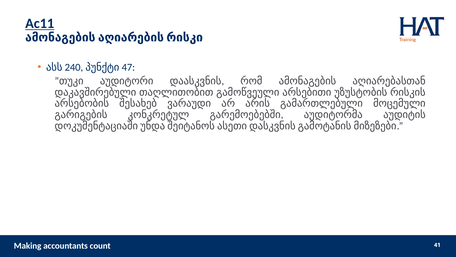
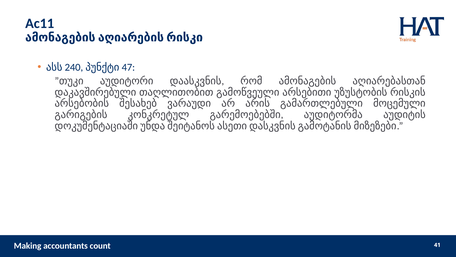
Ac11 underline: present -> none
